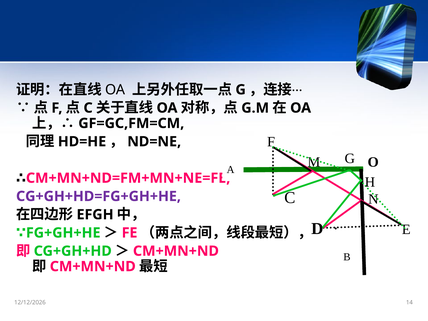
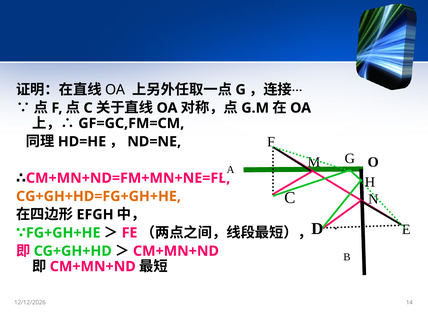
CG+GH+HD=FG+GH+HE colour: purple -> orange
